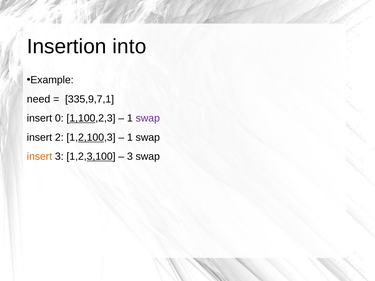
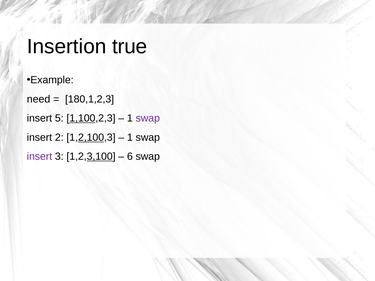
into: into -> true
335,9,7,1: 335,9,7,1 -> 180,1,2,3
0: 0 -> 5
insert at (39, 157) colour: orange -> purple
3 at (130, 157): 3 -> 6
